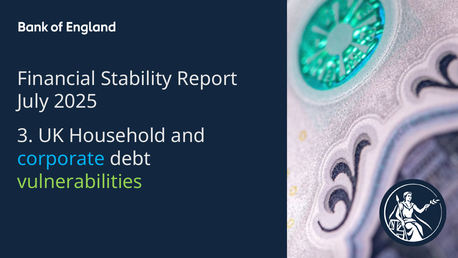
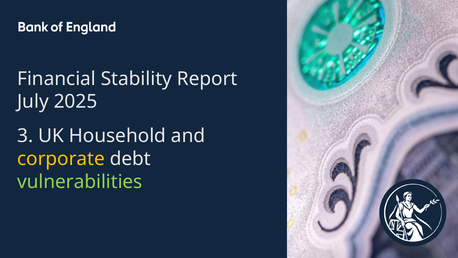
corporate colour: light blue -> yellow
